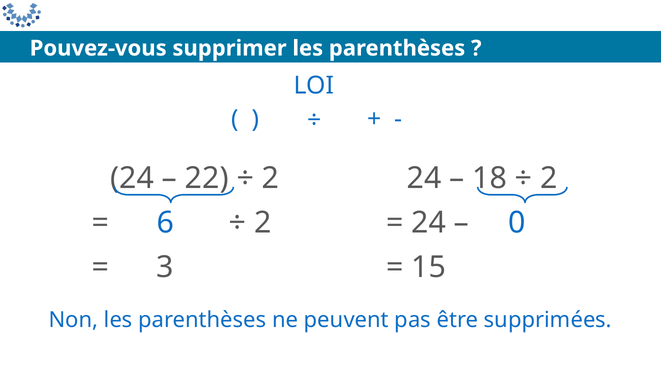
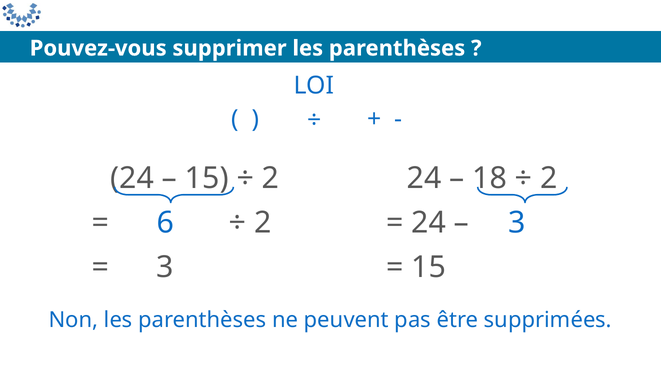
22 at (207, 178): 22 -> 15
0 at (517, 223): 0 -> 3
